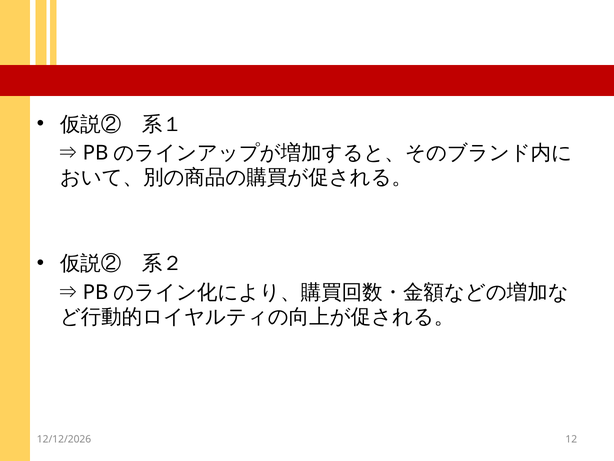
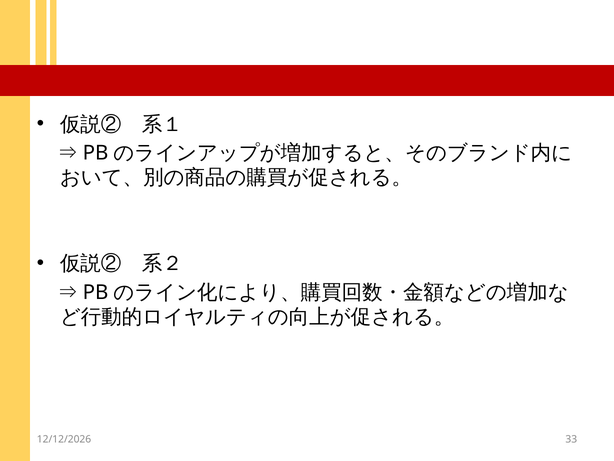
12: 12 -> 33
